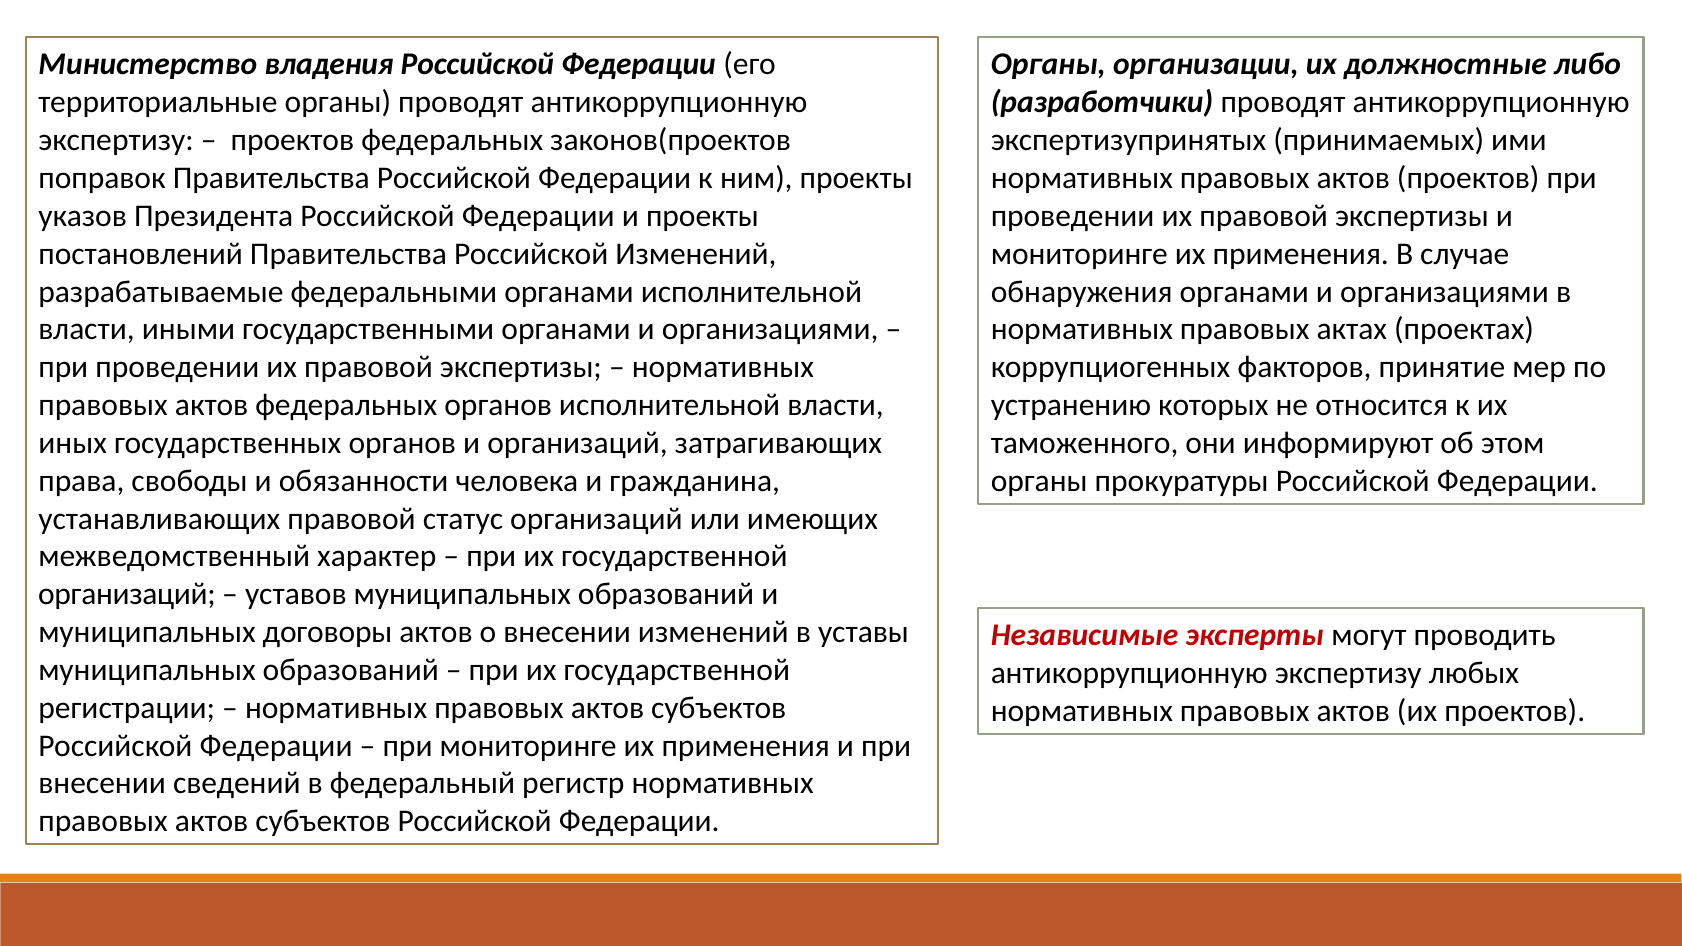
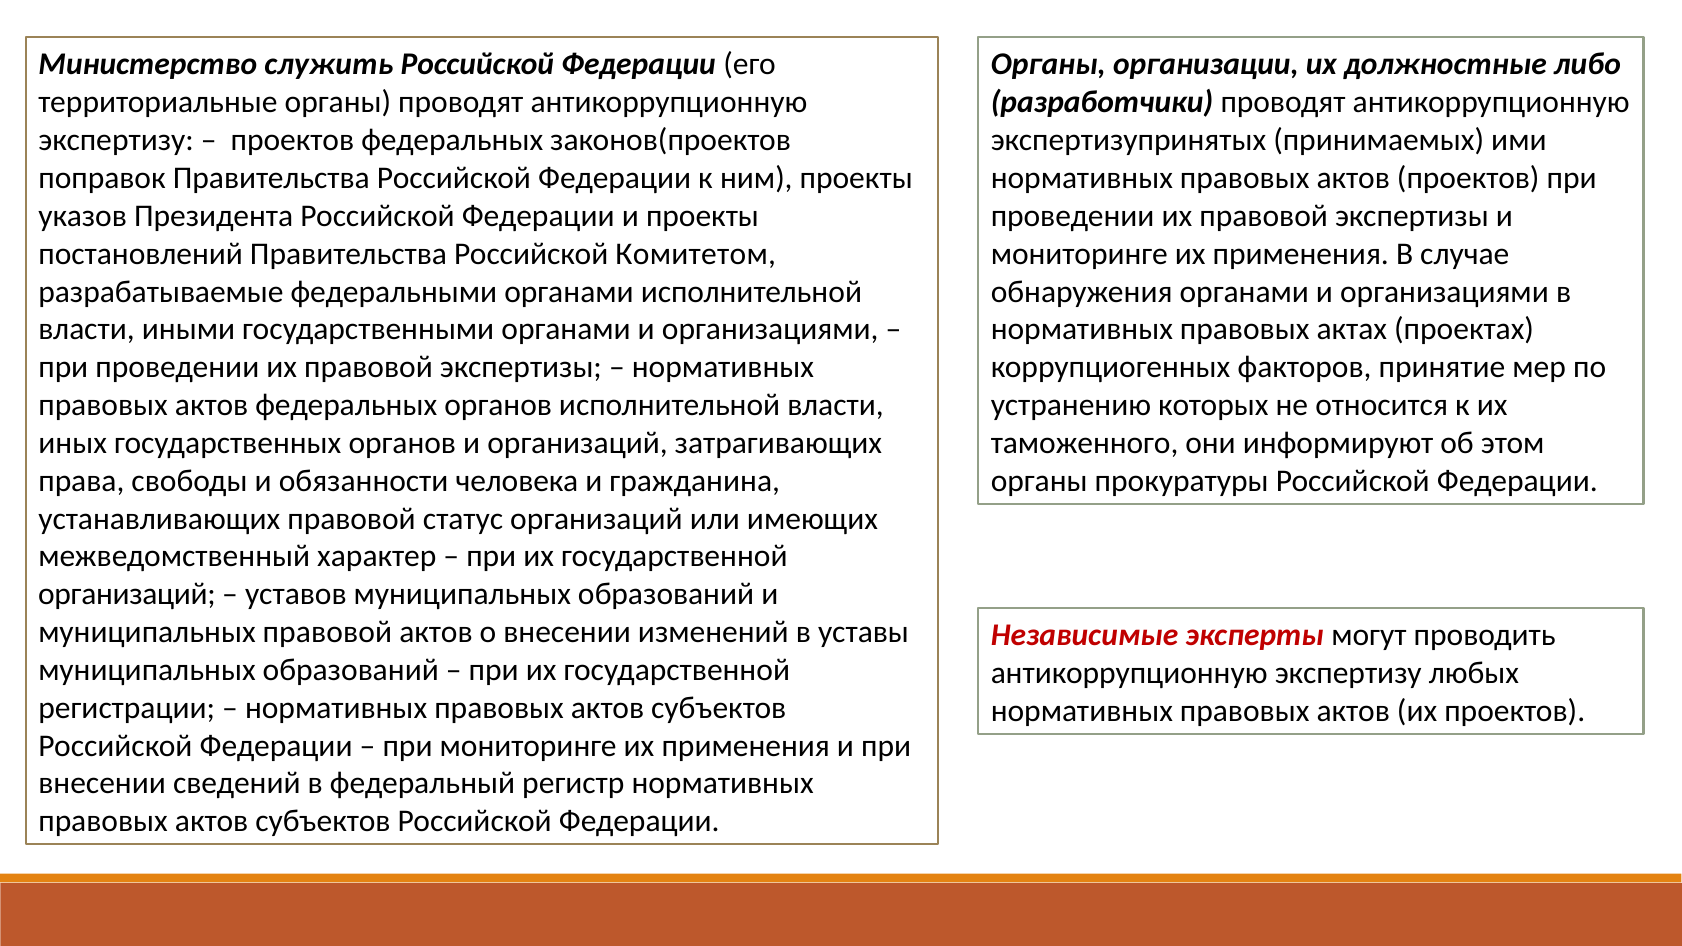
владения: владения -> служить
Российской Изменений: Изменений -> Комитетом
муниципальных договоры: договоры -> правовой
